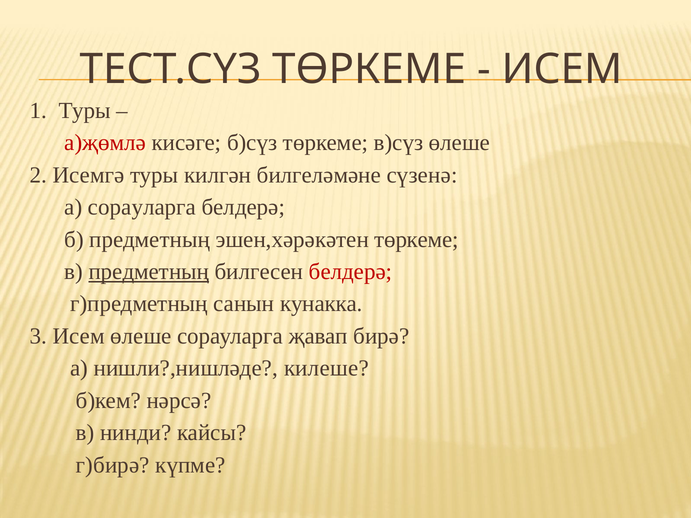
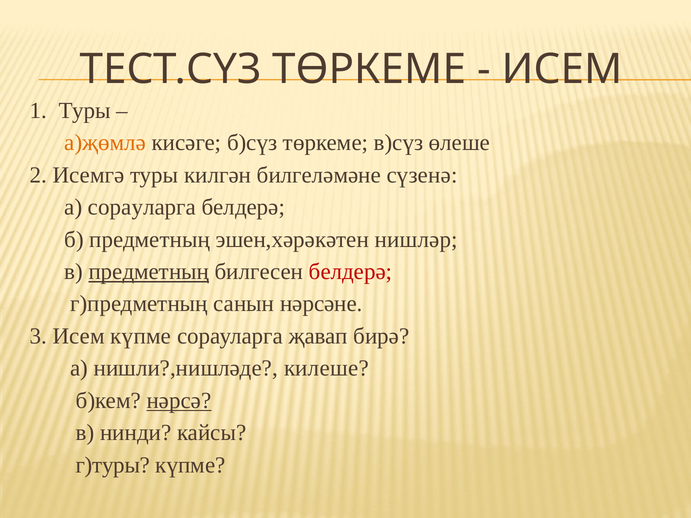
а)җөмлә colour: red -> orange
эшен,хәрәкәтен төркеме: төркеме -> нишләр
кунакка: кунакка -> нәрсәне
Исем өлеше: өлеше -> күпме
нәрсә underline: none -> present
г)бирә: г)бирә -> г)туры
